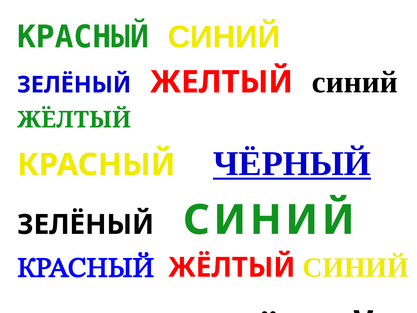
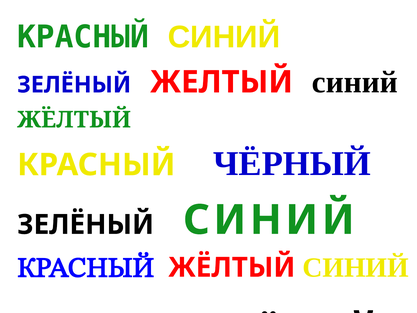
ЧЁРНЫЙ at (292, 164) underline: present -> none
